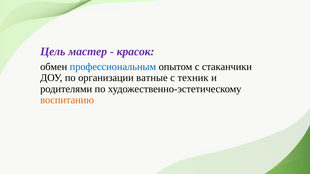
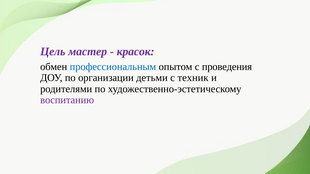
стаканчики: стаканчики -> проведения
ватные: ватные -> детьми
воспитанию colour: orange -> purple
